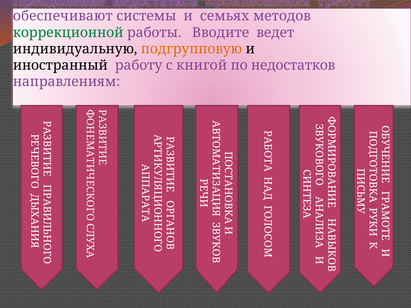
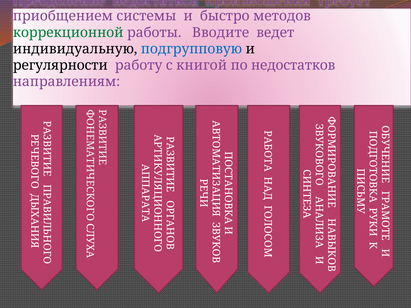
обеспечивают: обеспечивают -> приобщением
семьях: семьях -> быстро
подгрупповую colour: orange -> blue
иностранный: иностранный -> регулярности
